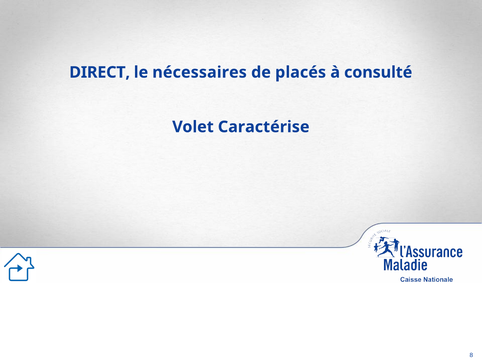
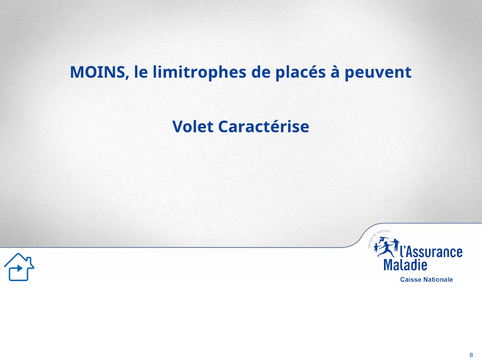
DIRECT: DIRECT -> MOINS
nécessaires: nécessaires -> limitrophes
consulté: consulté -> peuvent
